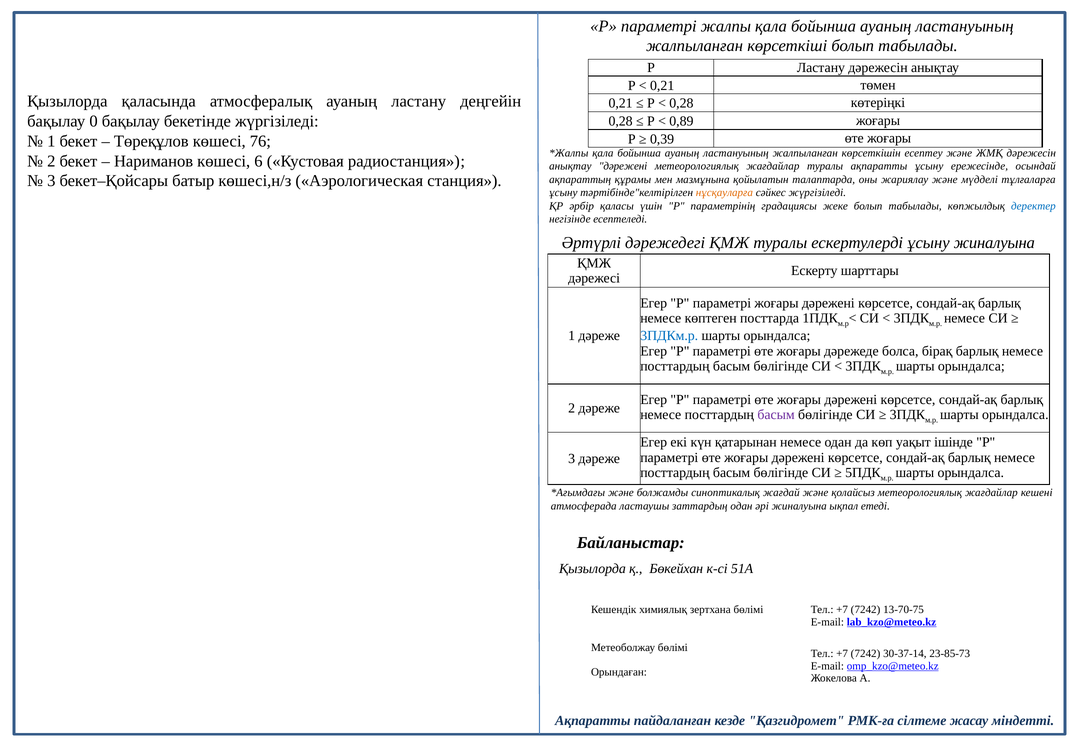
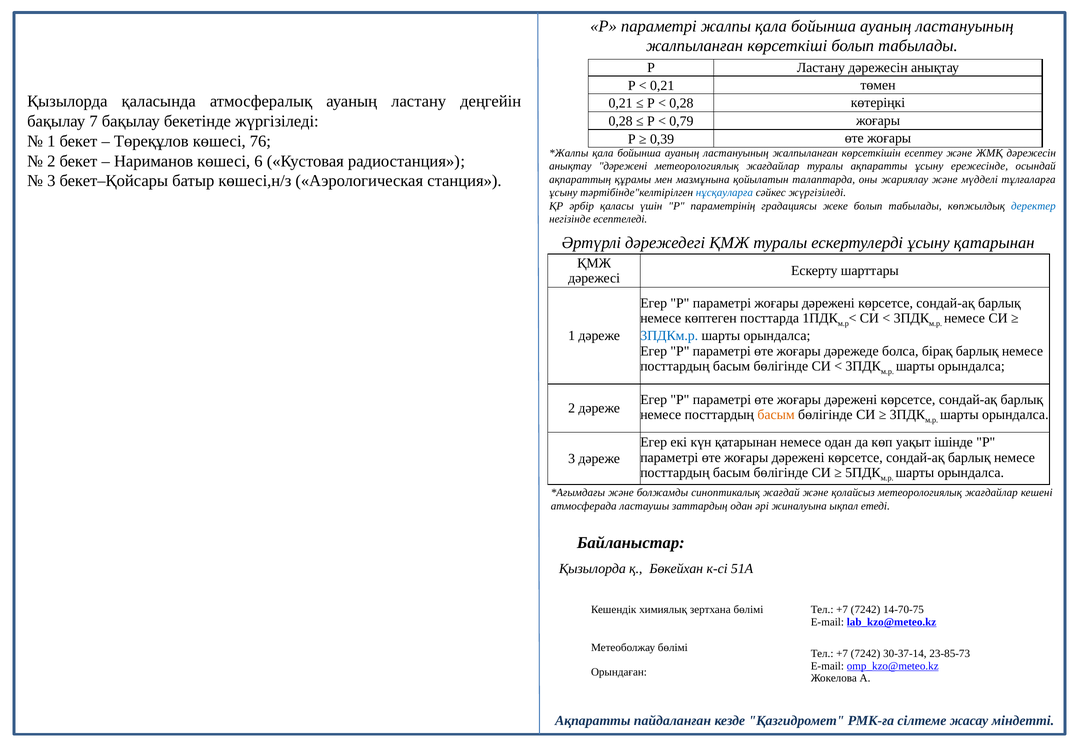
0: 0 -> 7
0,89: 0,89 -> 0,79
нұсқауларға colour: orange -> blue
ұсыну жиналуына: жиналуына -> қатарынан
басым at (776, 415) colour: purple -> orange
13-70-75: 13-70-75 -> 14-70-75
